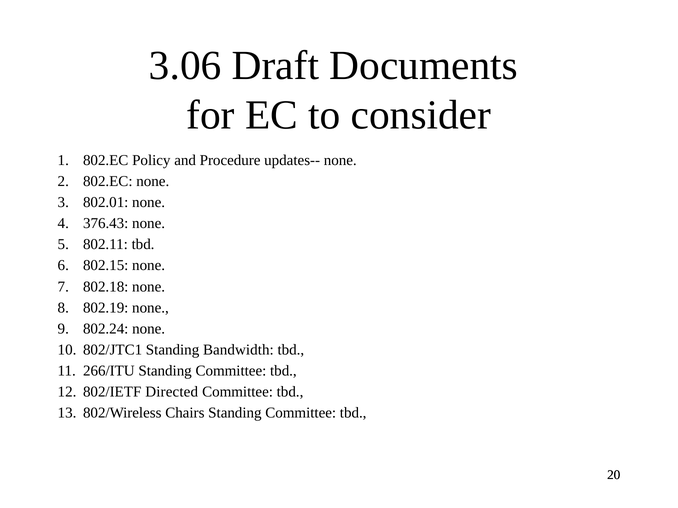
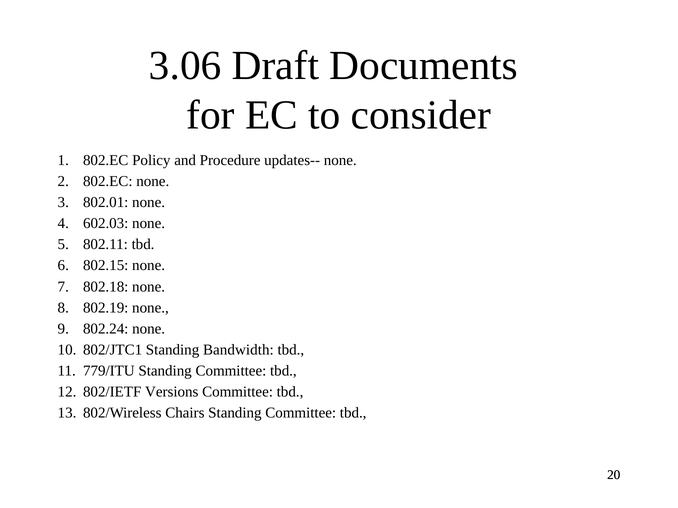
376.43: 376.43 -> 602.03
266/ITU: 266/ITU -> 779/ITU
Directed: Directed -> Versions
